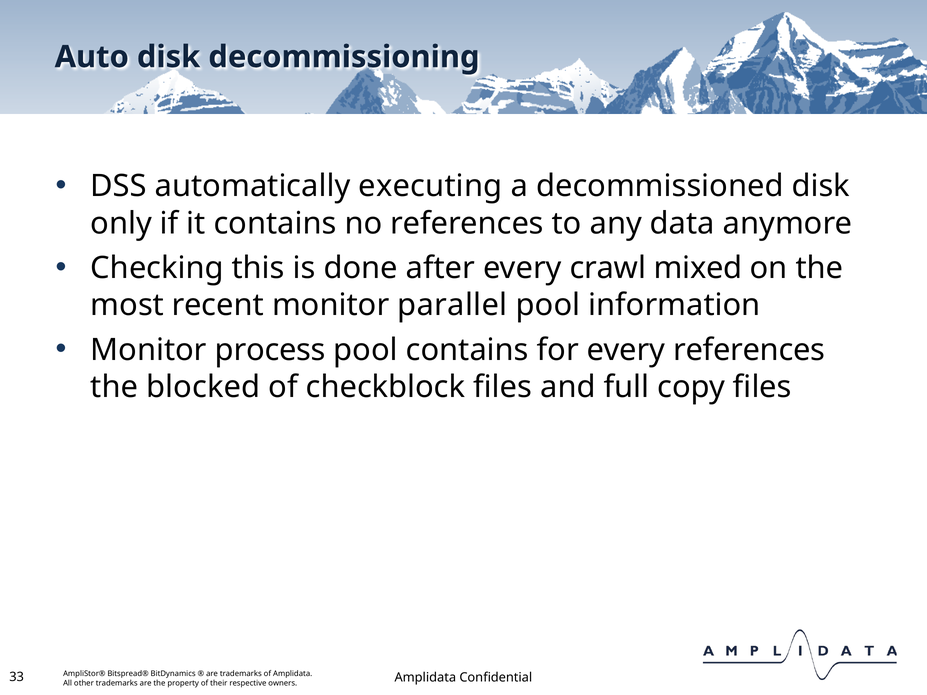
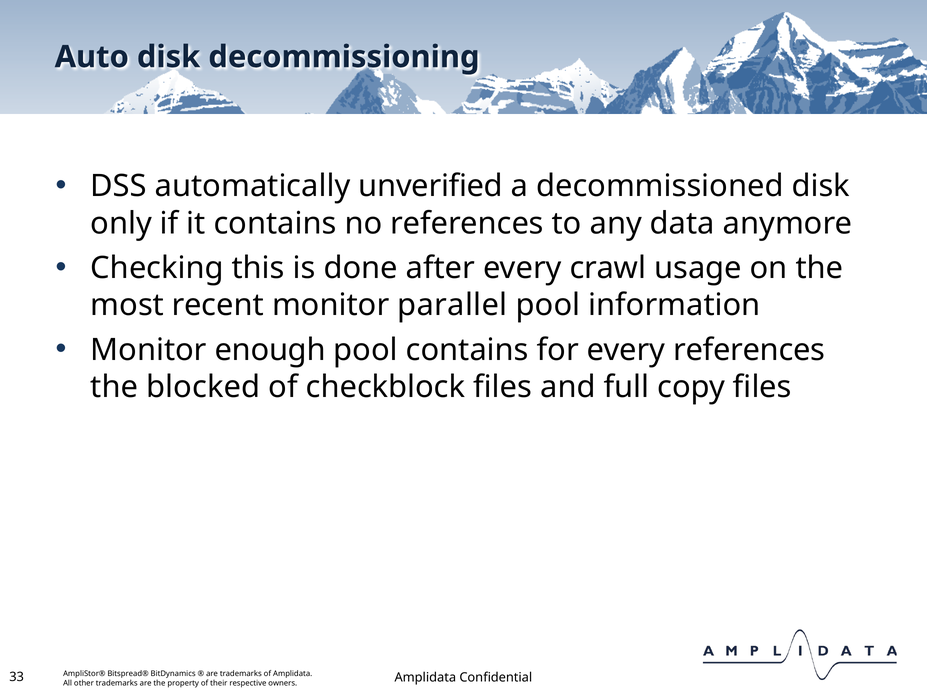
executing: executing -> unverified
mixed: mixed -> usage
process: process -> enough
